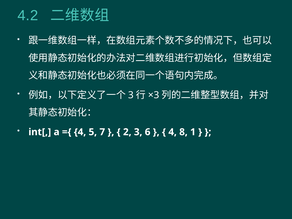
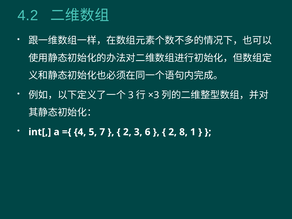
4 at (173, 132): 4 -> 2
